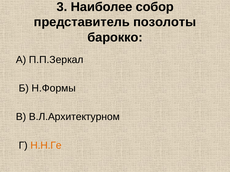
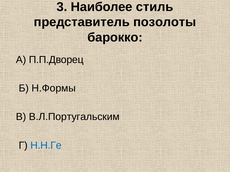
собор: собор -> стиль
П.П.Зеркал: П.П.Зеркал -> П.П.Дворец
В.Л.Архитектурном: В.Л.Архитектурном -> В.Л.Португальским
Н.Н.Ге colour: orange -> blue
